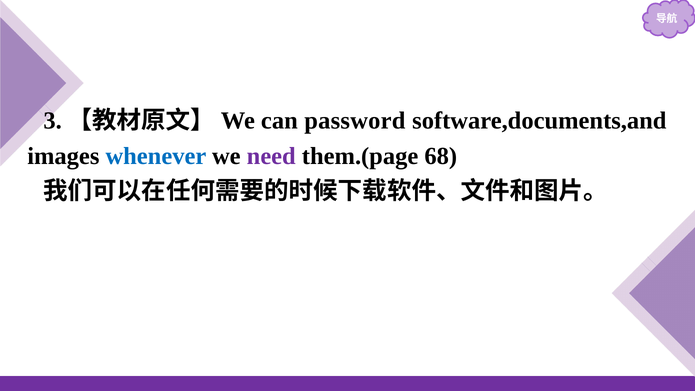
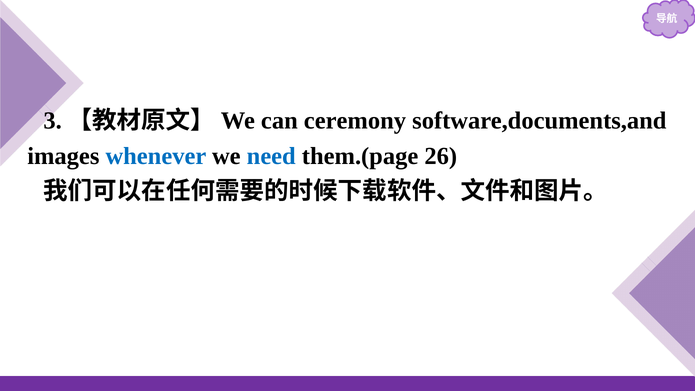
password: password -> ceremony
need colour: purple -> blue
68: 68 -> 26
